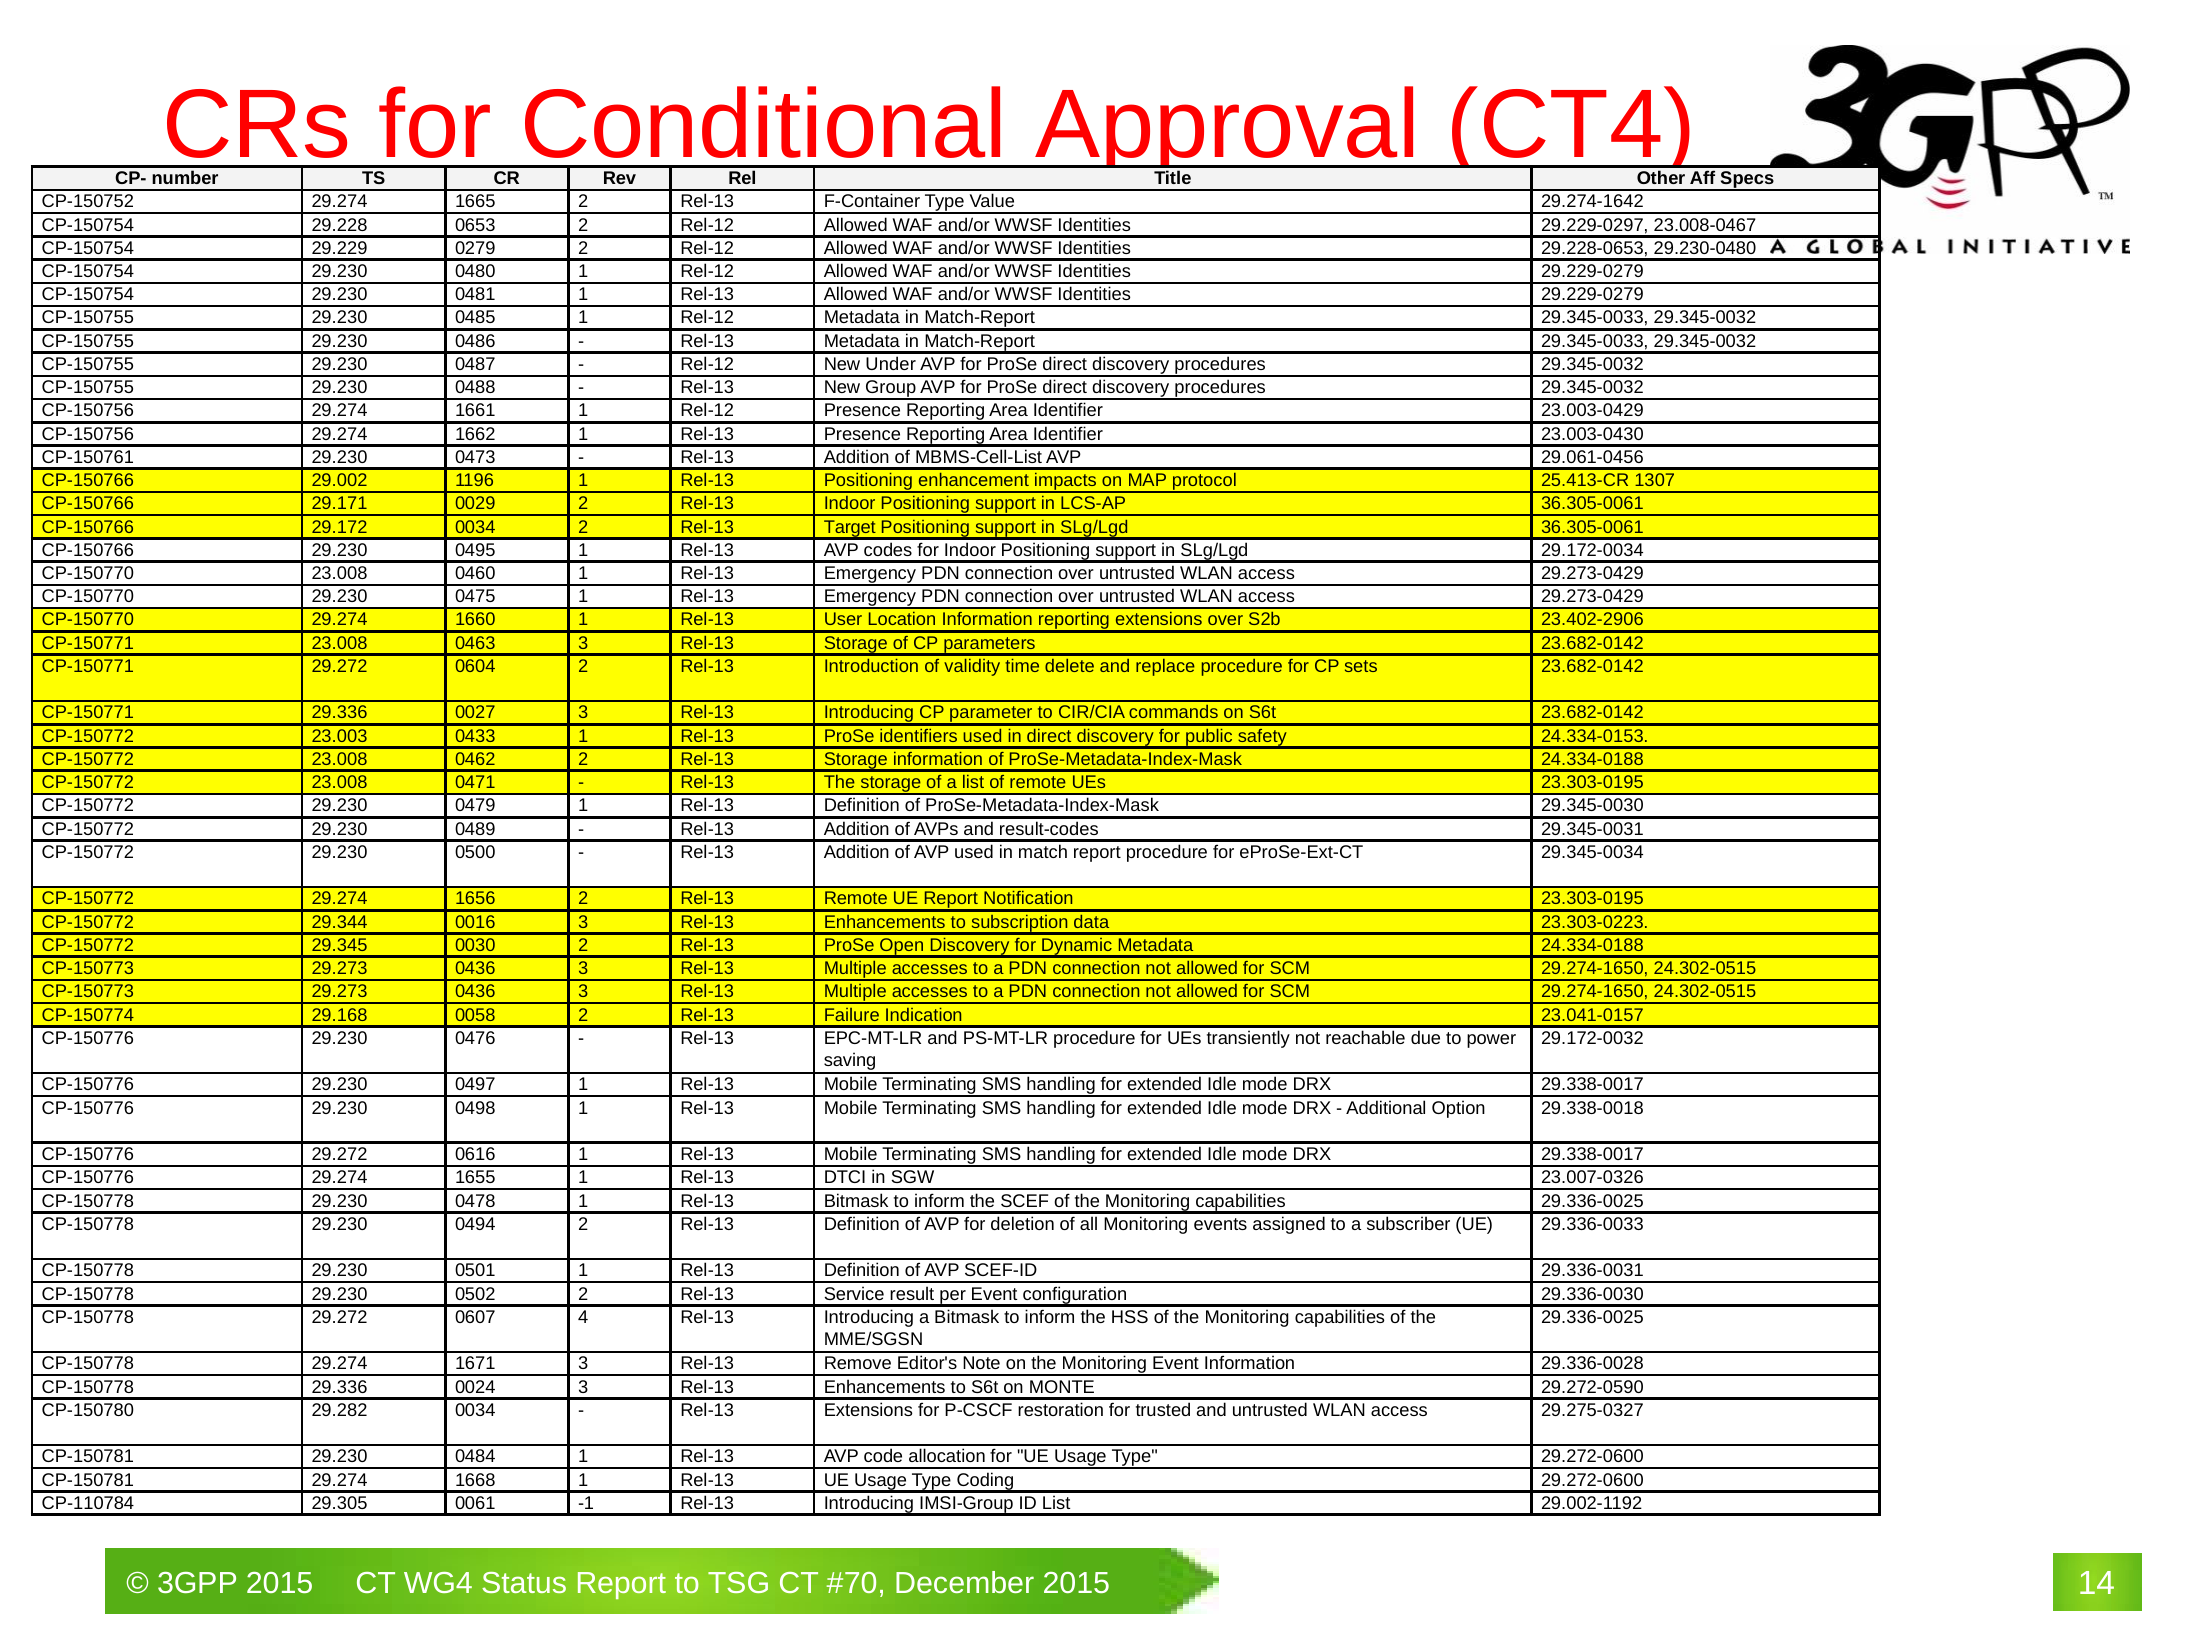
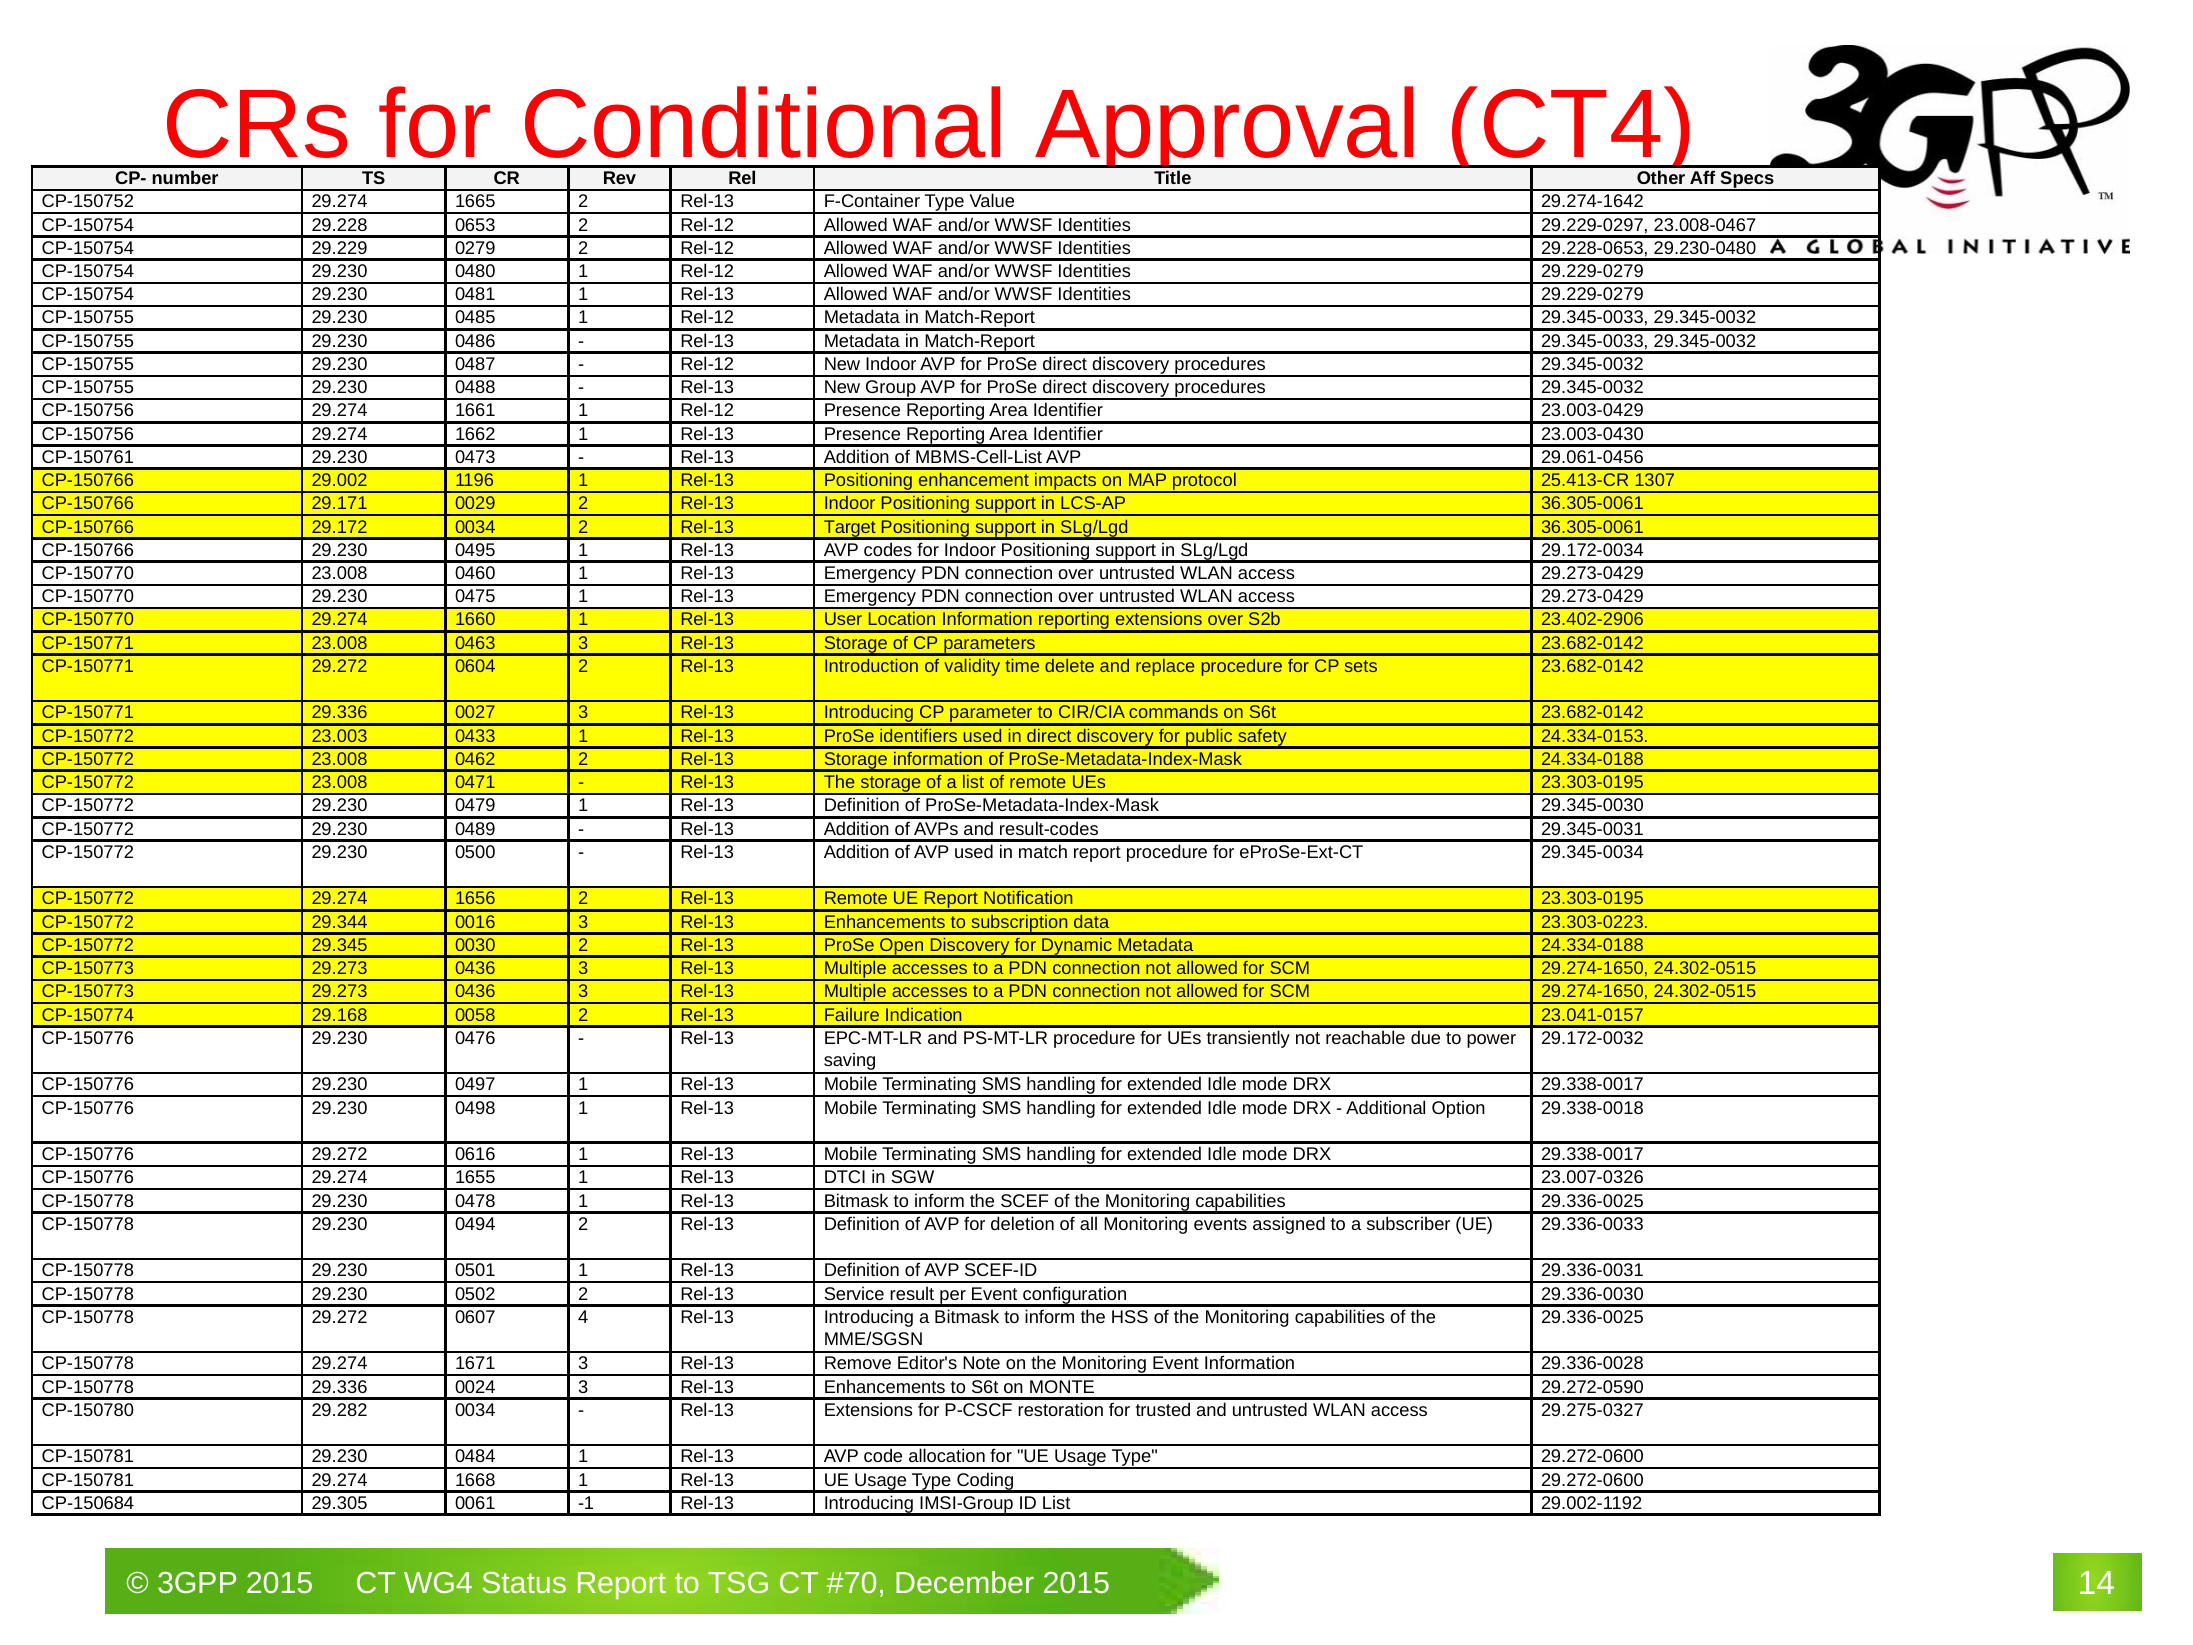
New Under: Under -> Indoor
CP-110784: CP-110784 -> CP-150684
